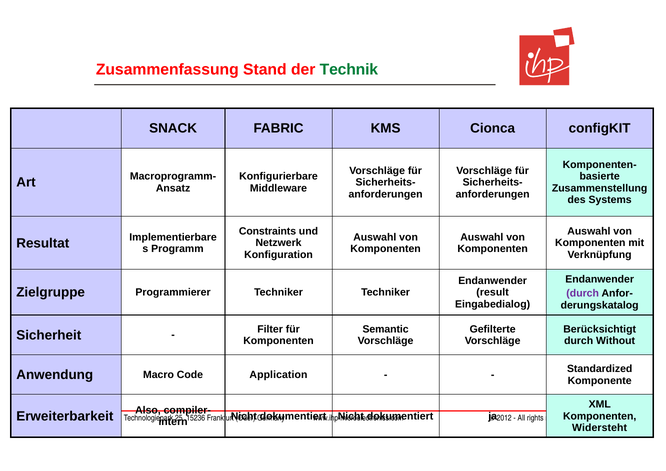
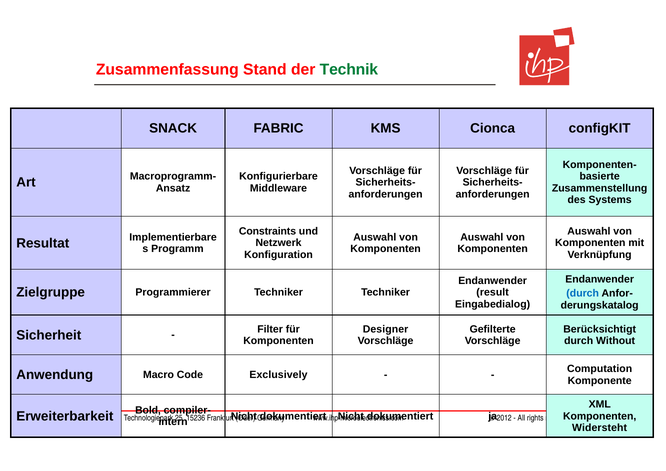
durch at (583, 293) colour: purple -> blue
Semantic: Semantic -> Designer
Standardized: Standardized -> Computation
Application: Application -> Exclusively
Also: Also -> Bold
